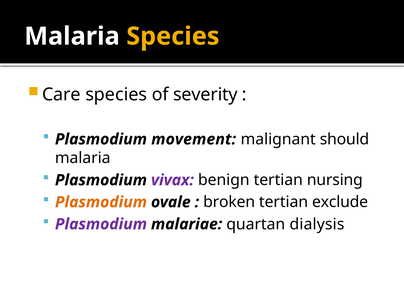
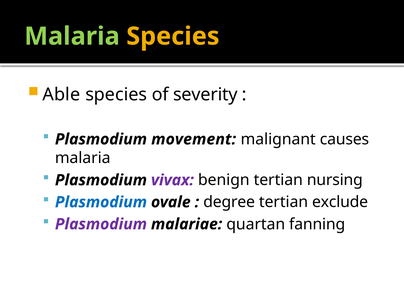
Malaria at (72, 36) colour: white -> light green
Care: Care -> Able
should: should -> causes
Plasmodium at (101, 202) colour: orange -> blue
broken: broken -> degree
dialysis: dialysis -> fanning
